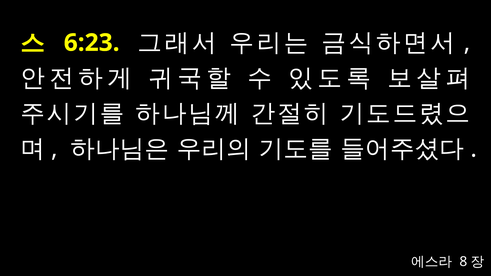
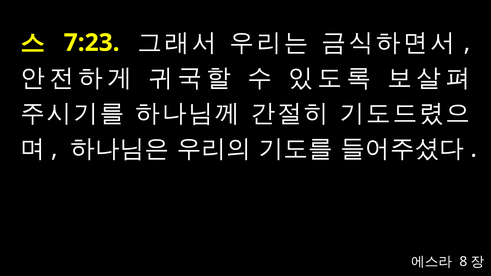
6:23: 6:23 -> 7:23
